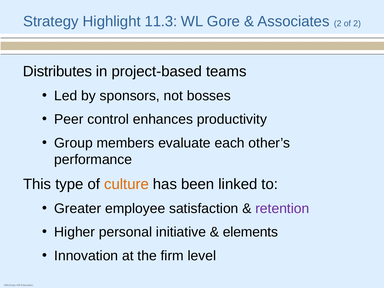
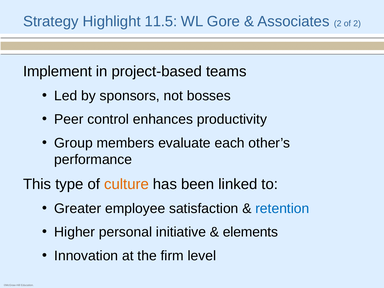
11.3: 11.3 -> 11.5
Distributes: Distributes -> Implement
retention colour: purple -> blue
